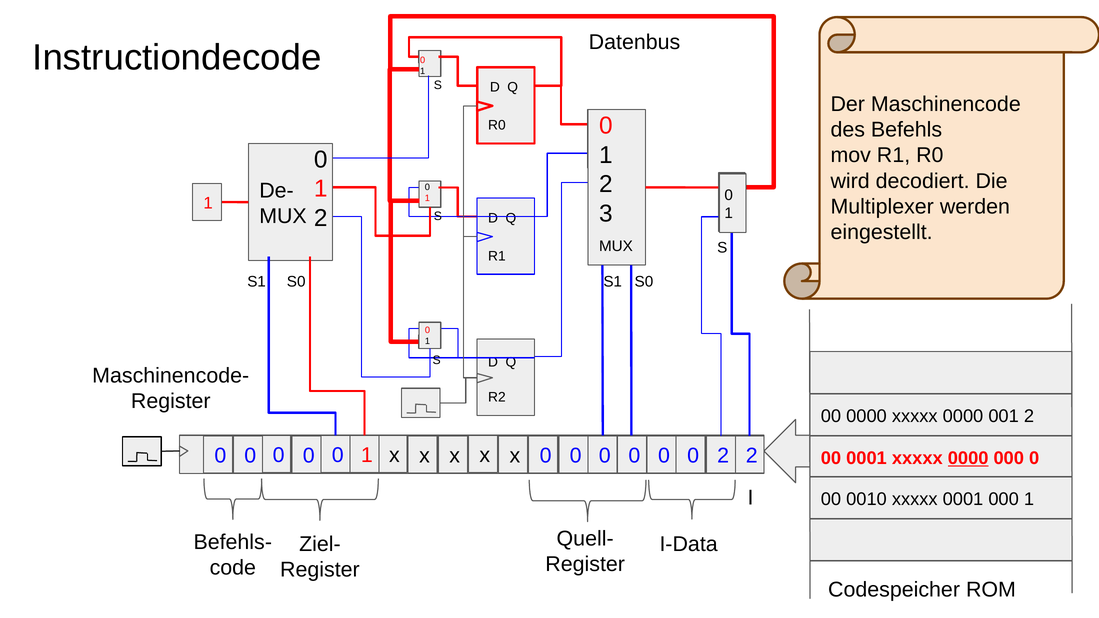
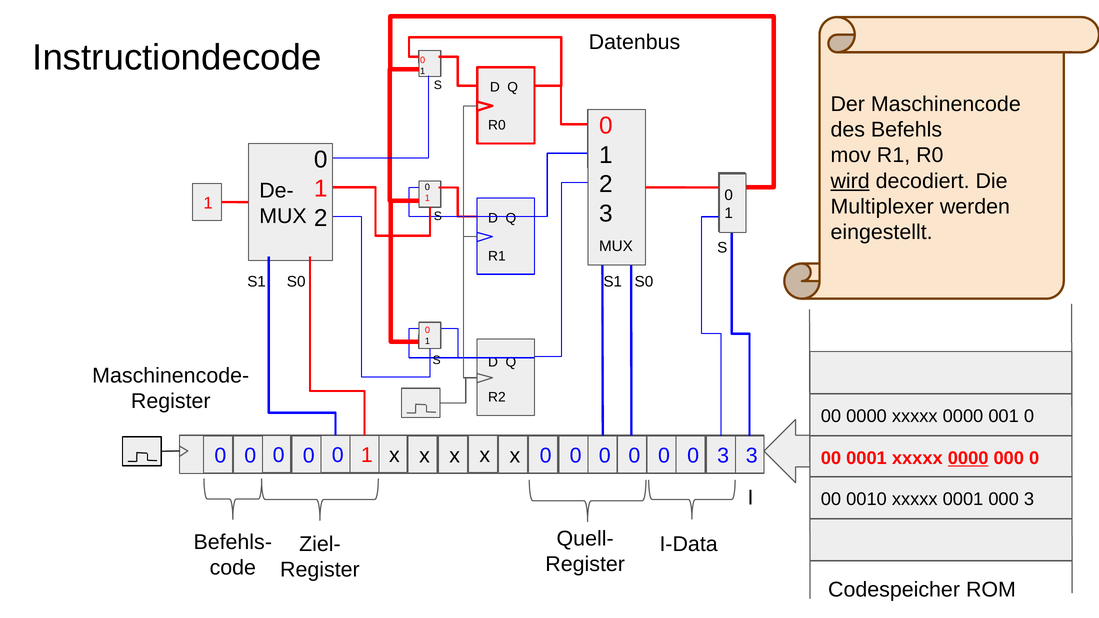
wird underline: none -> present
001 2: 2 -> 0
0 0 0 2: 2 -> 3
2 at (752, 456): 2 -> 3
000 1: 1 -> 3
